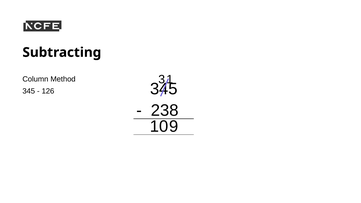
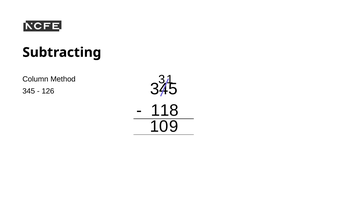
238: 238 -> 118
